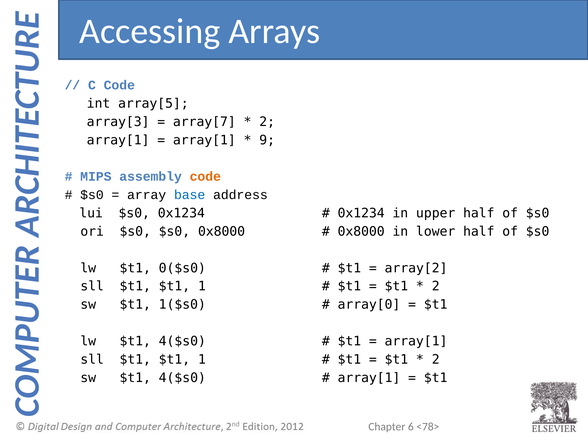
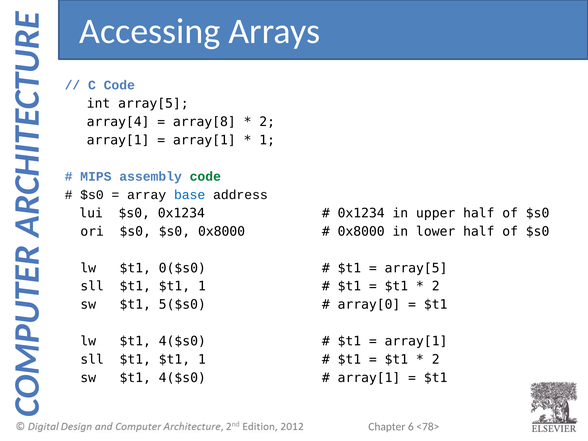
array[3: array[3 -> array[4
array[7: array[7 -> array[8
9 at (267, 140): 9 -> 1
code at (205, 177) colour: orange -> green
array[2 at (416, 268): array[2 -> array[5
1($s0: 1($s0 -> 5($s0
